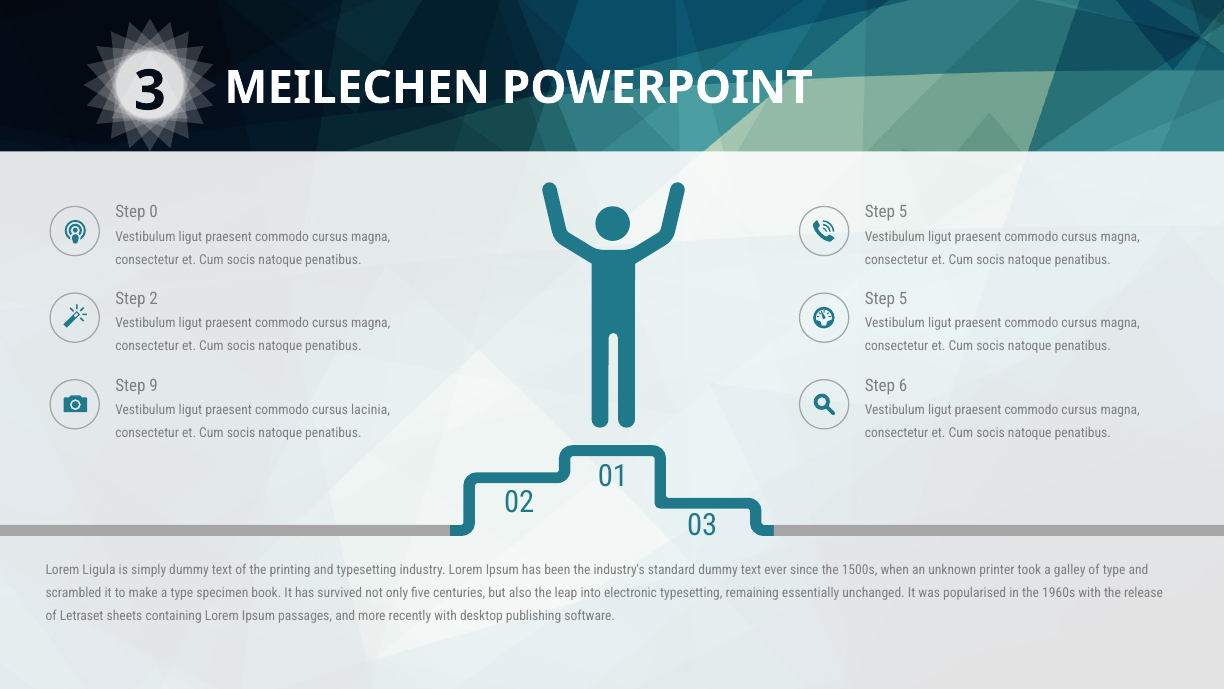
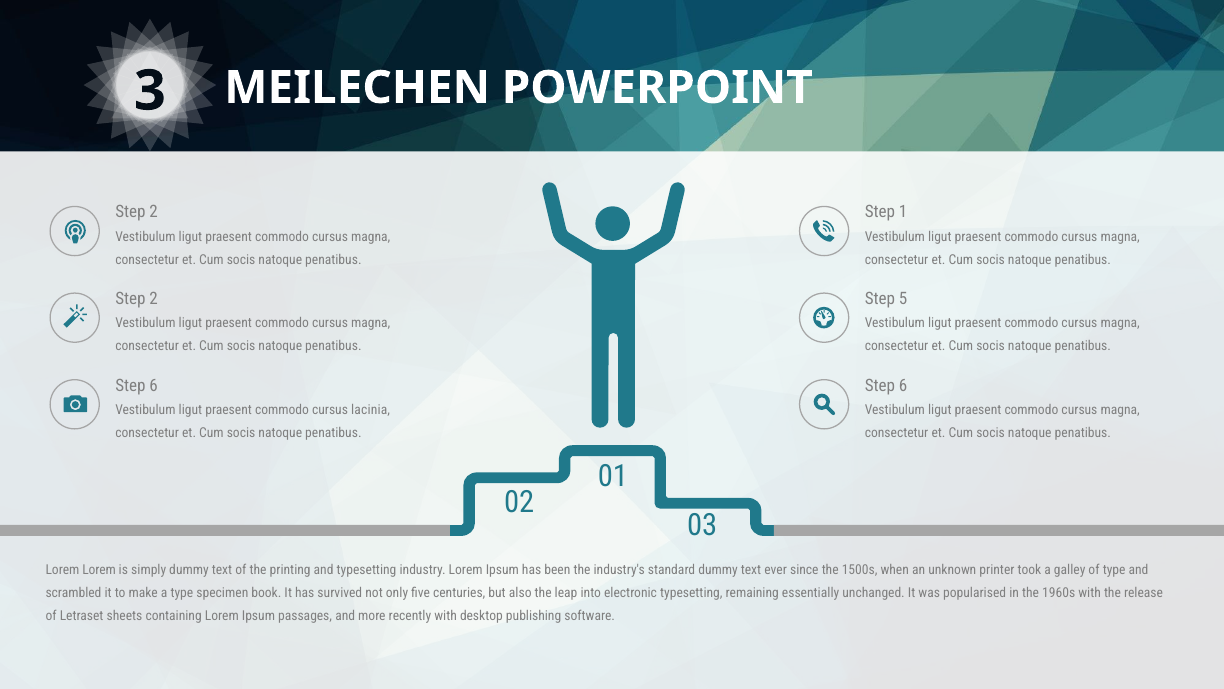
0 at (154, 212): 0 -> 2
5 at (903, 212): 5 -> 1
9 at (154, 385): 9 -> 6
Lorem Ligula: Ligula -> Lorem
